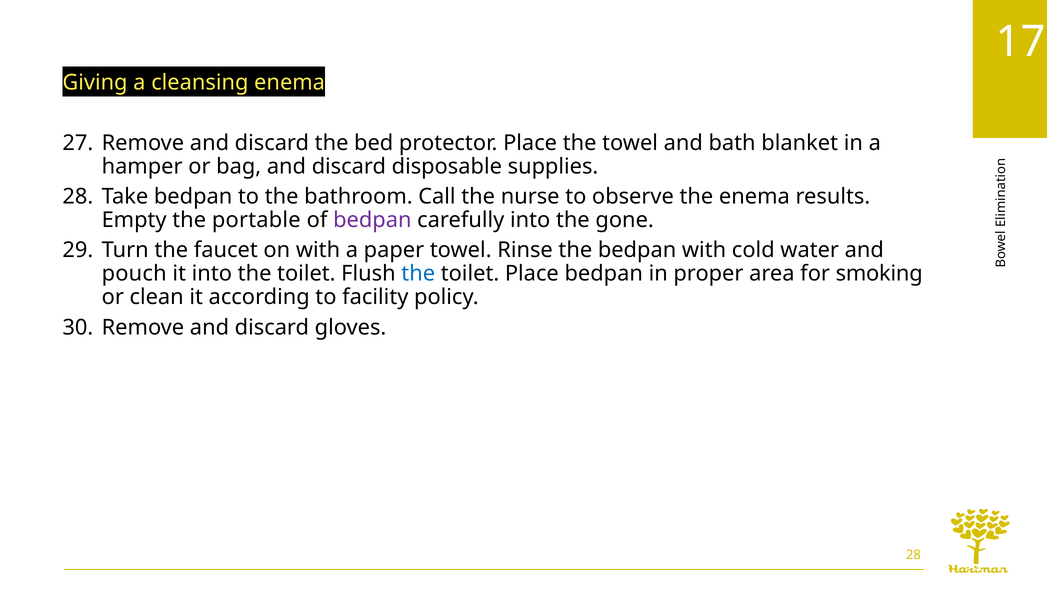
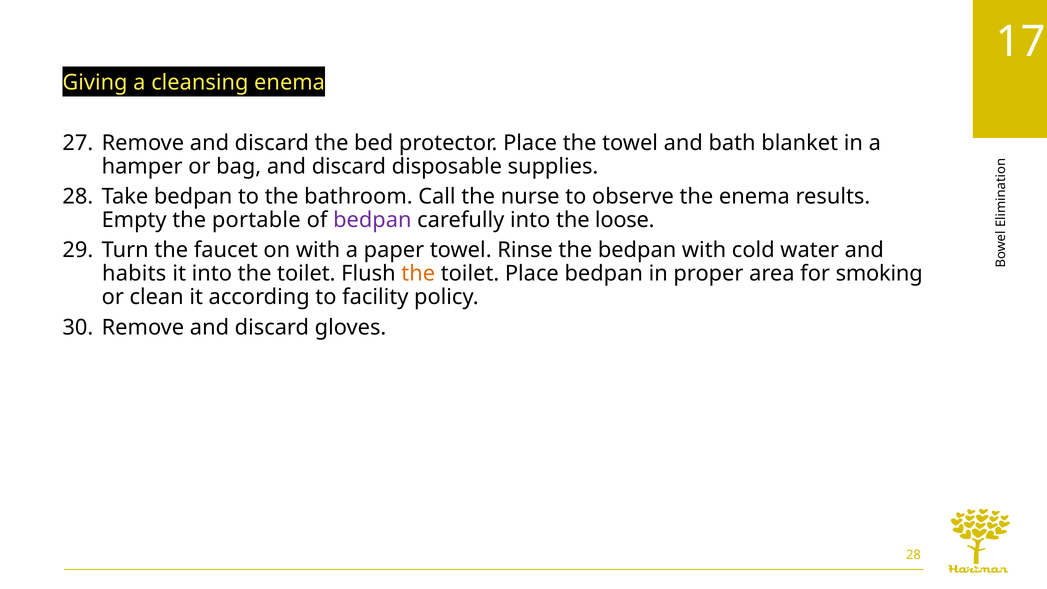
gone: gone -> loose
pouch: pouch -> habits
the at (418, 274) colour: blue -> orange
